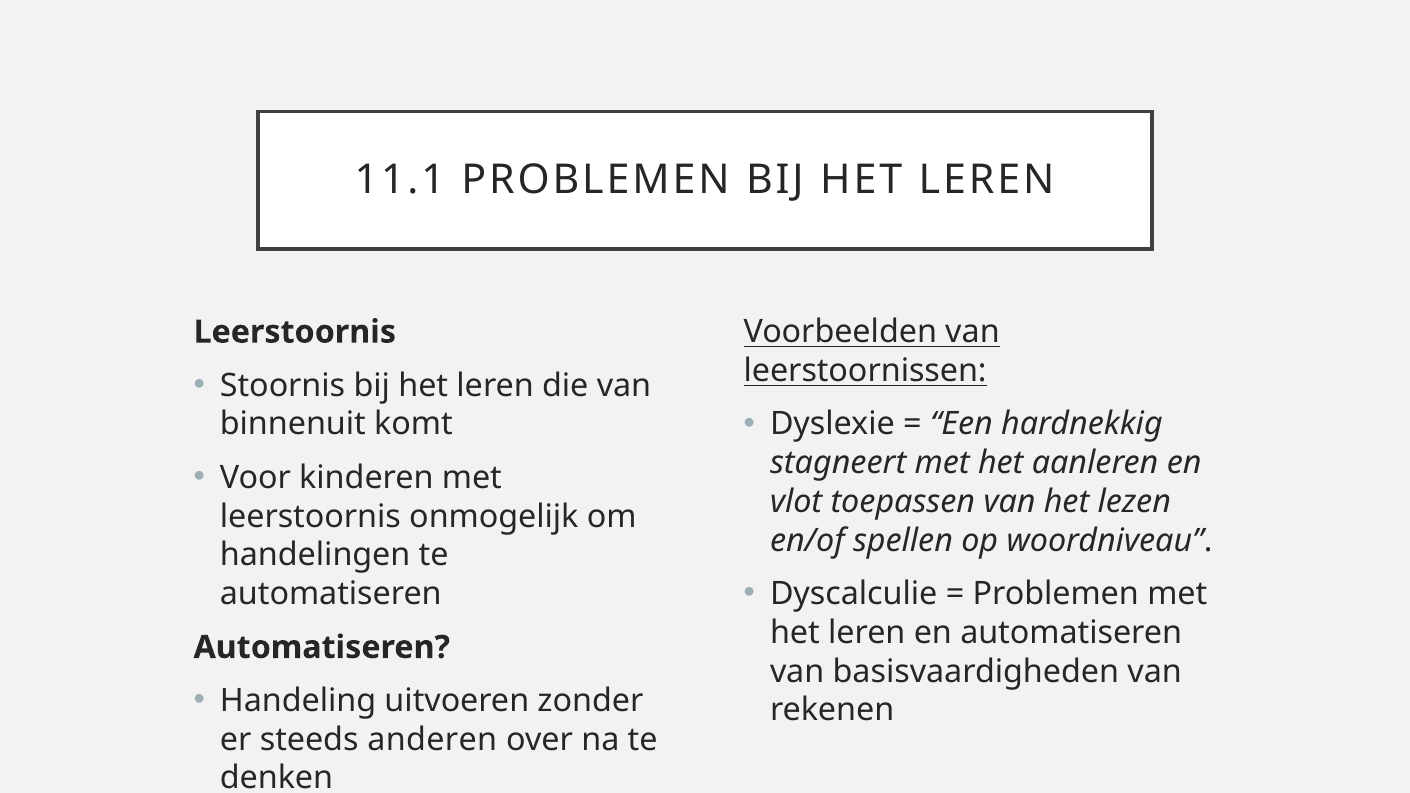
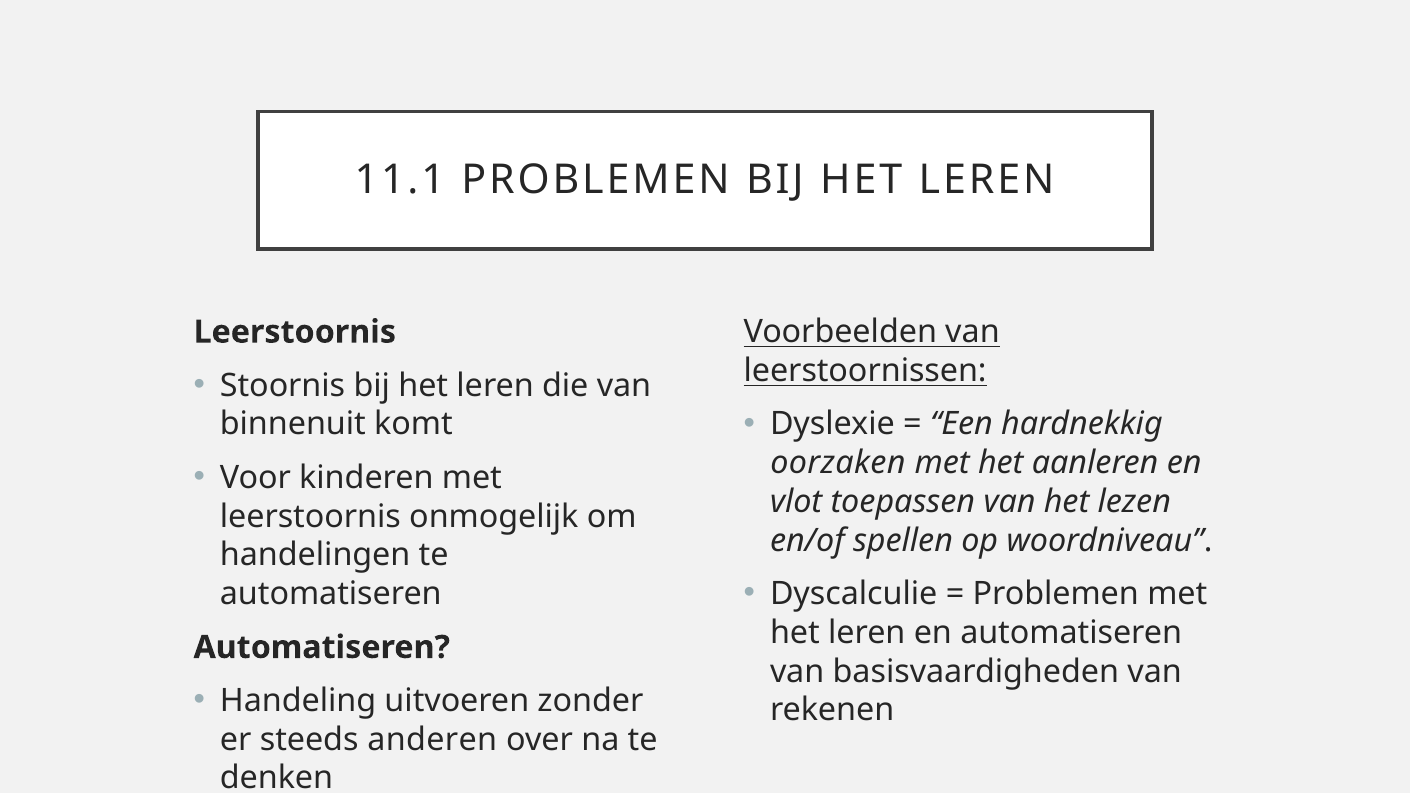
stagneert: stagneert -> oorzaken
